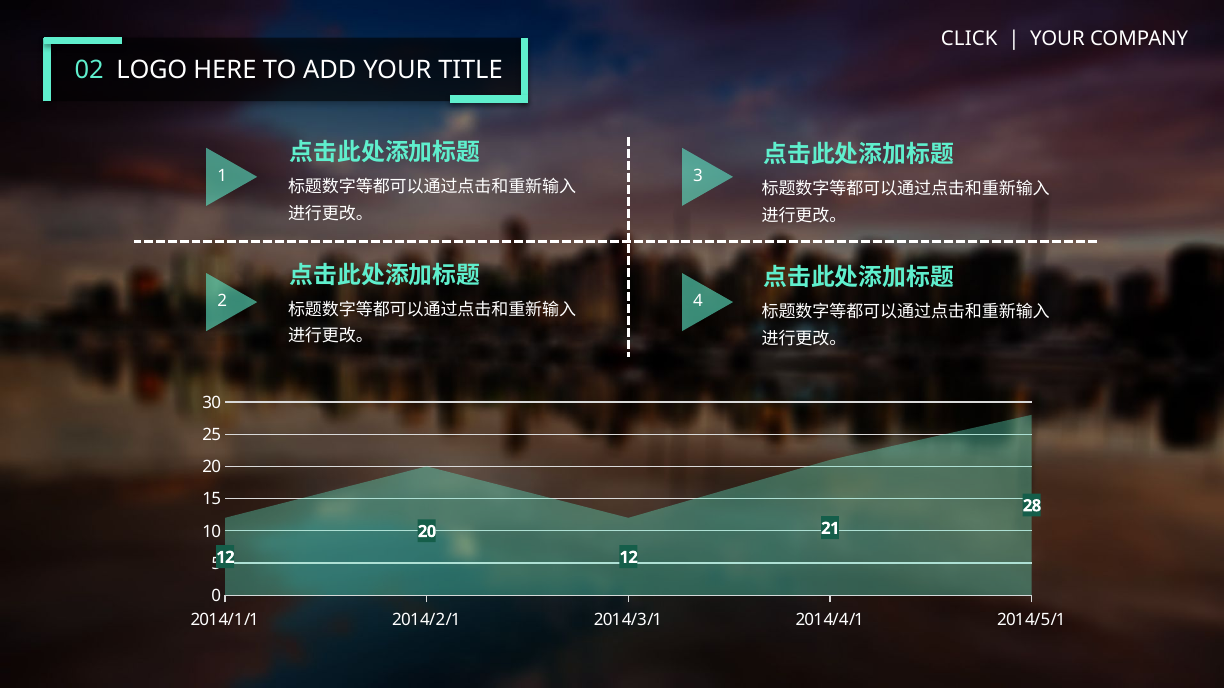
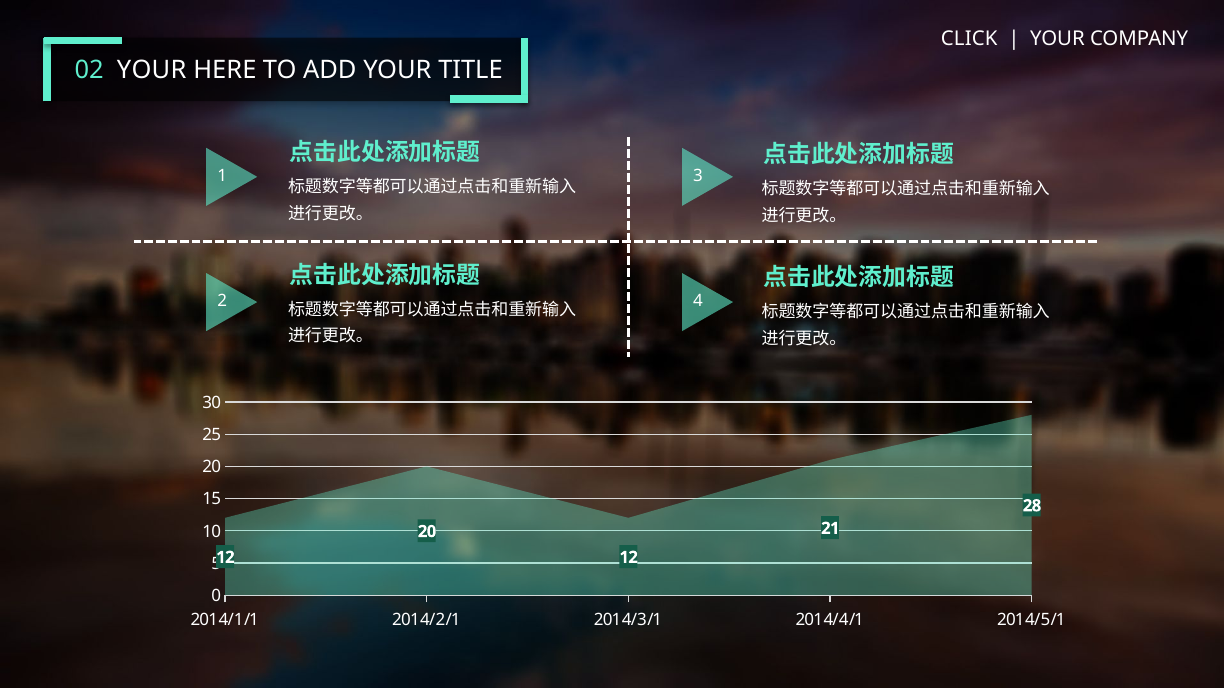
02 LOGO: LOGO -> YOUR
